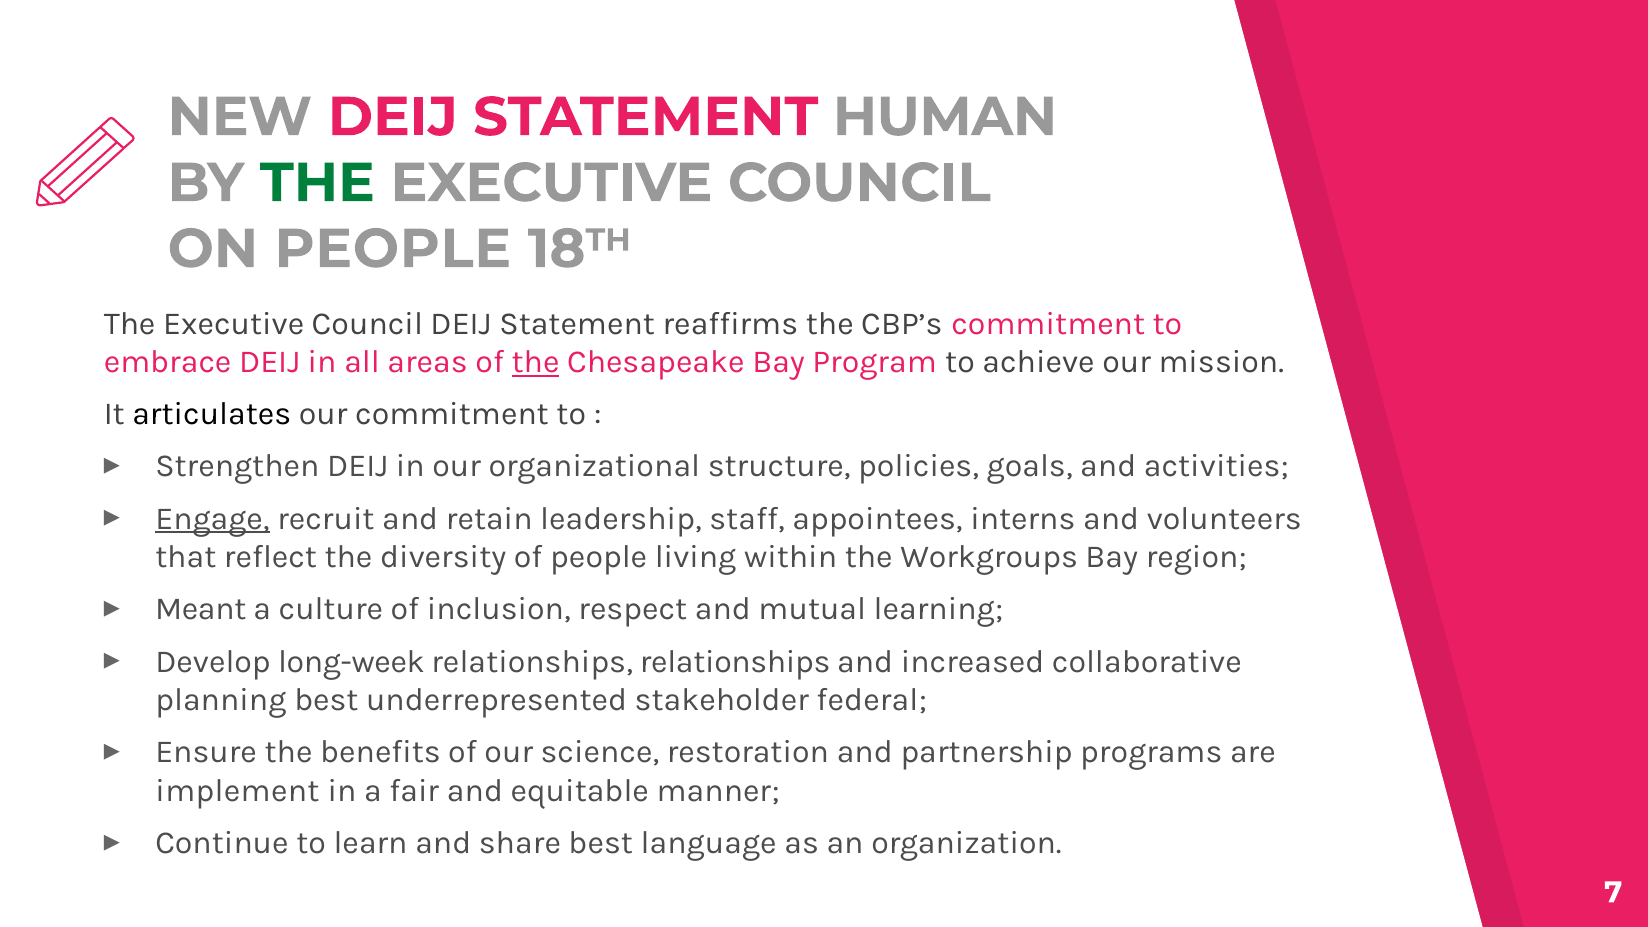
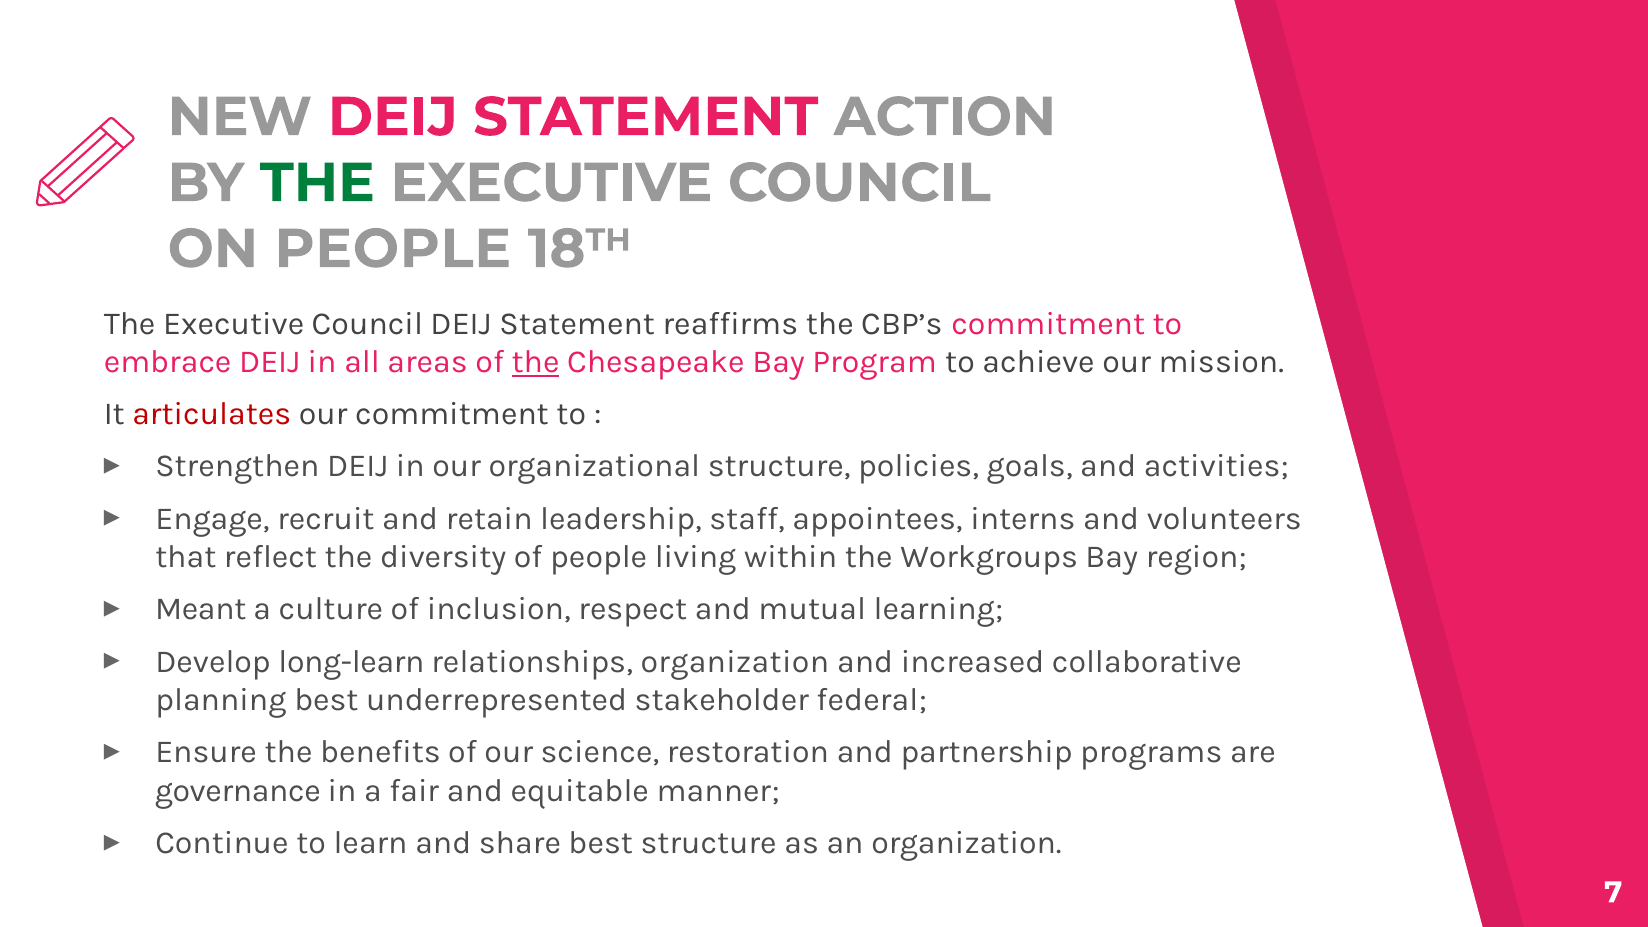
HUMAN: HUMAN -> ACTION
articulates colour: black -> red
Engage underline: present -> none
long-week: long-week -> long-learn
relationships relationships: relationships -> organization
implement: implement -> governance
best language: language -> structure
